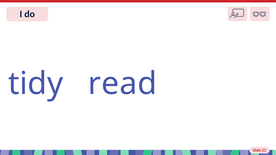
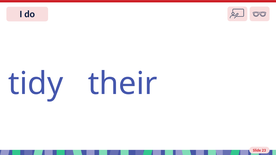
read: read -> their
